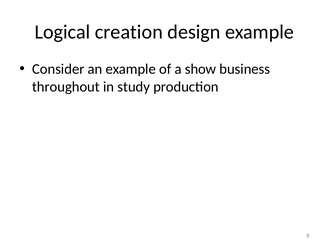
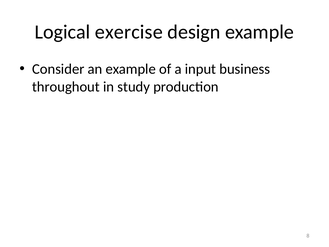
creation: creation -> exercise
show: show -> input
